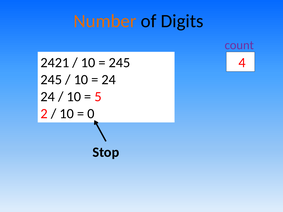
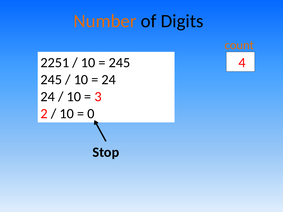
count colour: purple -> orange
2421: 2421 -> 2251
5: 5 -> 3
